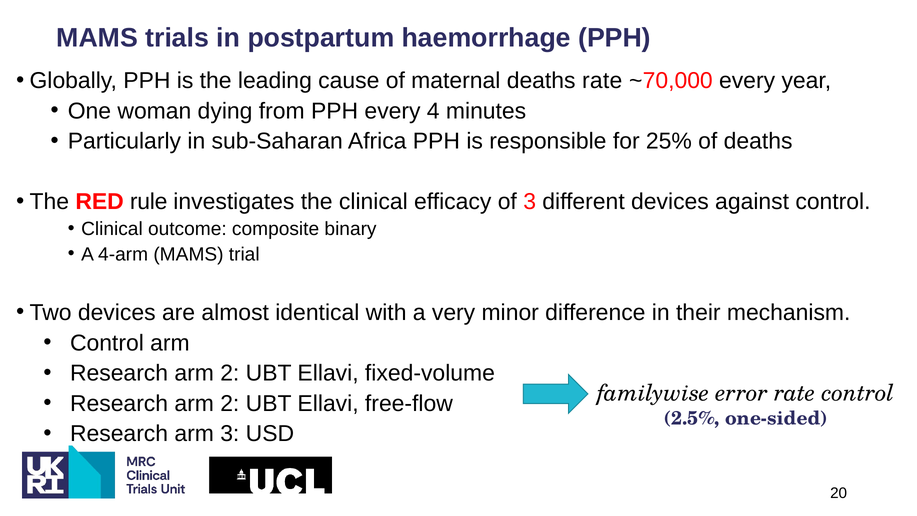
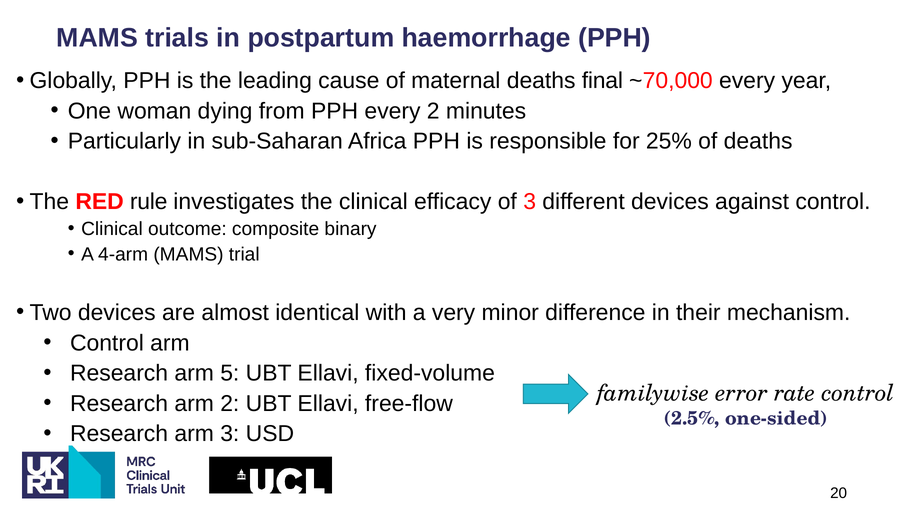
deaths rate: rate -> final
every 4: 4 -> 2
2 at (230, 373): 2 -> 5
